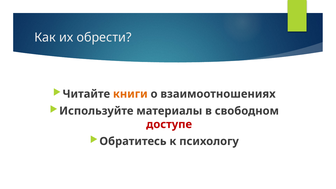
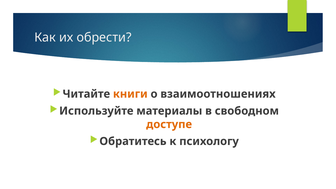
доступе colour: red -> orange
